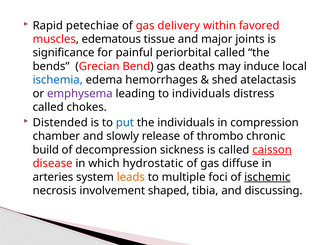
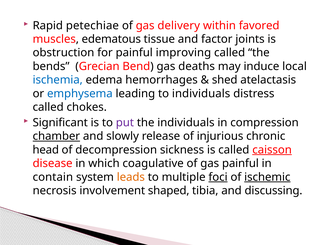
major: major -> factor
significance: significance -> obstruction
periorbital: periorbital -> improving
emphysema colour: purple -> blue
Distended: Distended -> Significant
put colour: blue -> purple
chamber underline: none -> present
thrombo: thrombo -> injurious
build: build -> head
hydrostatic: hydrostatic -> coagulative
gas diffuse: diffuse -> painful
arteries: arteries -> contain
foci underline: none -> present
